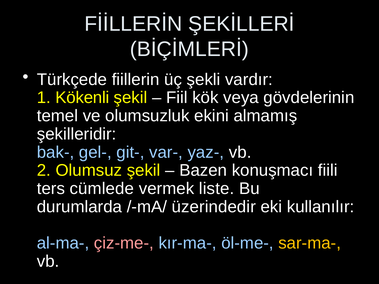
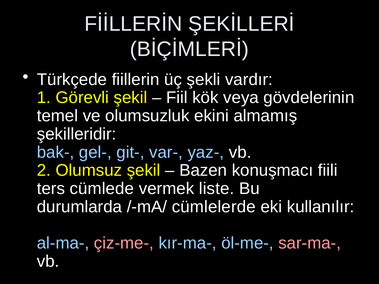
Kökenli: Kökenli -> Görevli
üzerindedir: üzerindedir -> cümlelerde
sar-ma- colour: yellow -> pink
